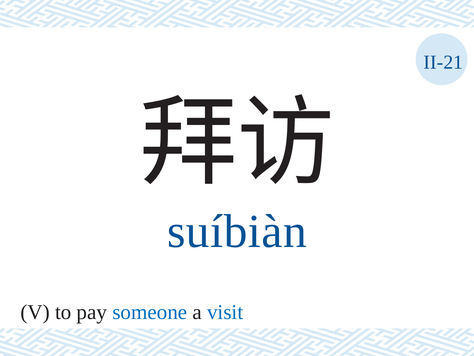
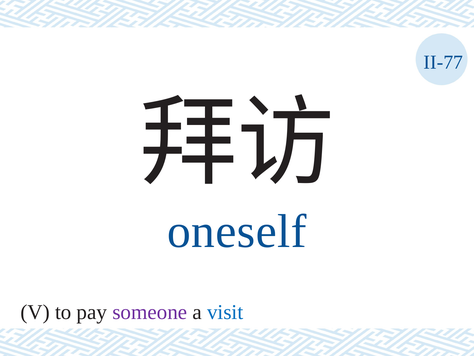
II-21: II-21 -> II-77
suíbiàn: suíbiàn -> oneself
someone colour: blue -> purple
